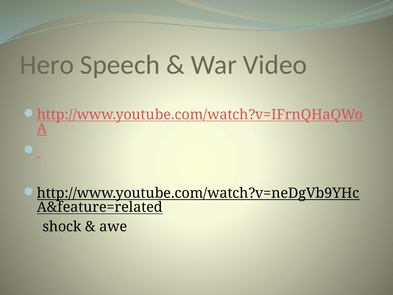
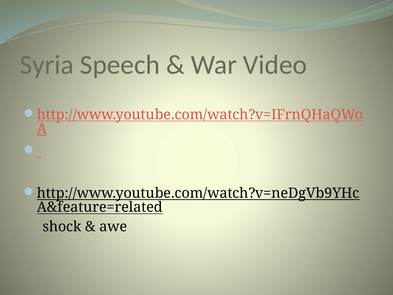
Hero: Hero -> Syria
